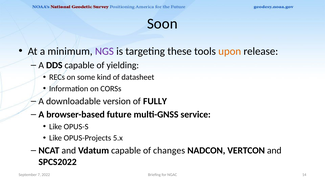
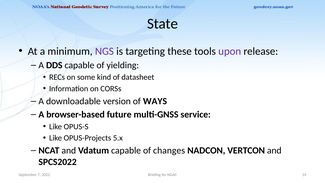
Soon: Soon -> State
upon colour: orange -> purple
FULLY: FULLY -> WAYS
